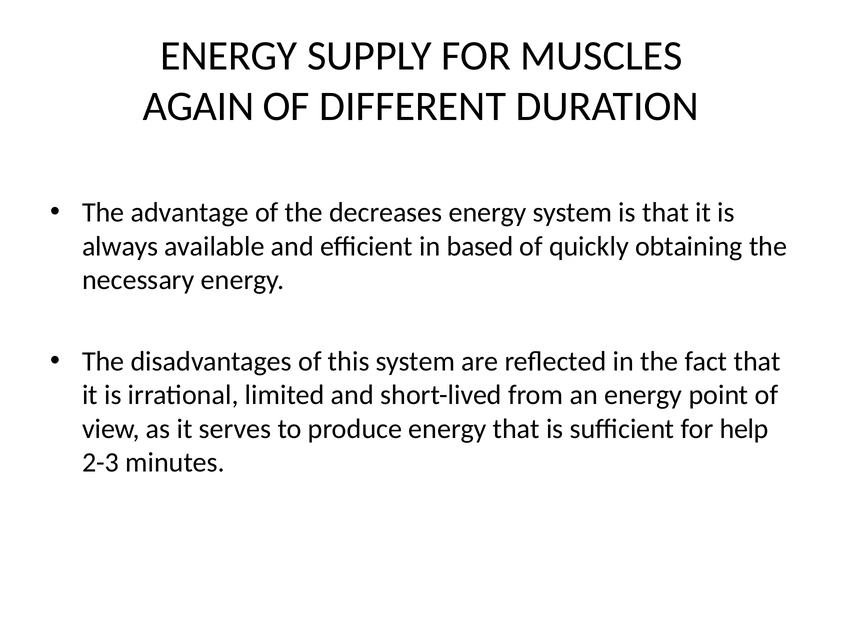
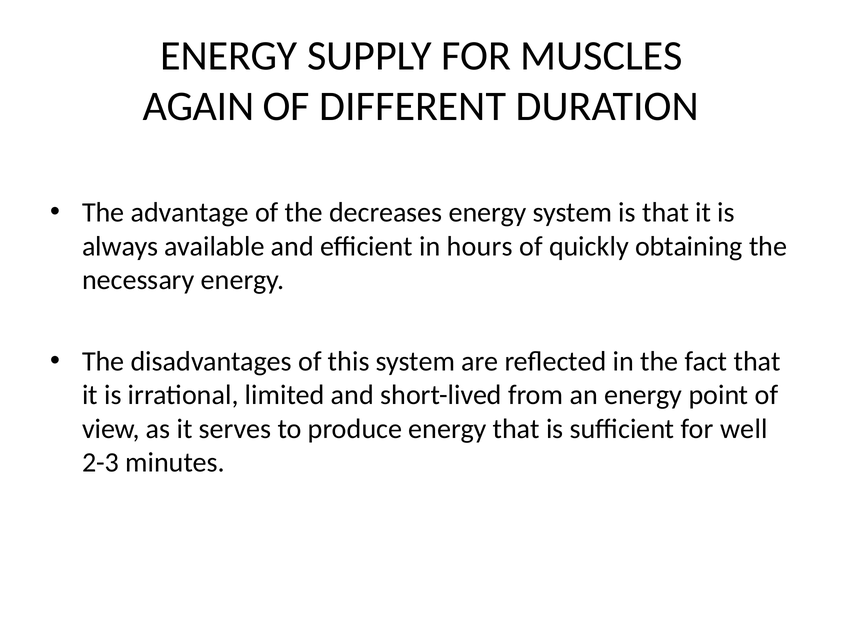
based: based -> hours
help: help -> well
